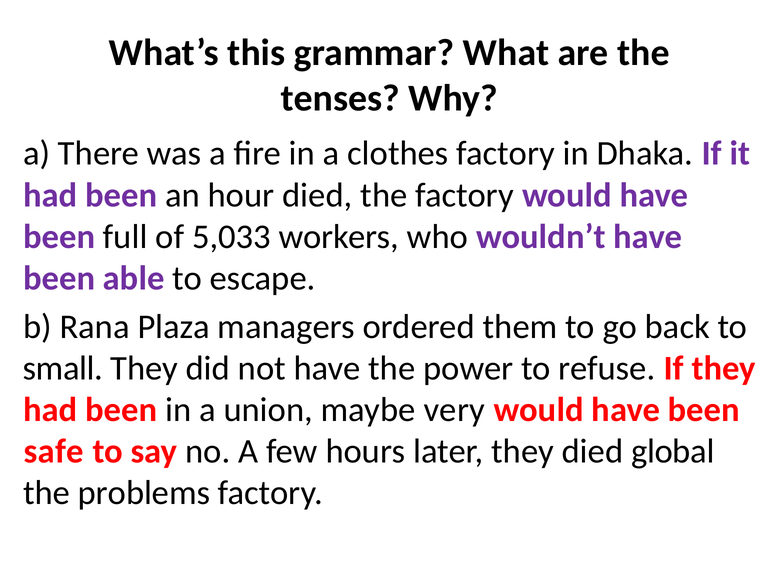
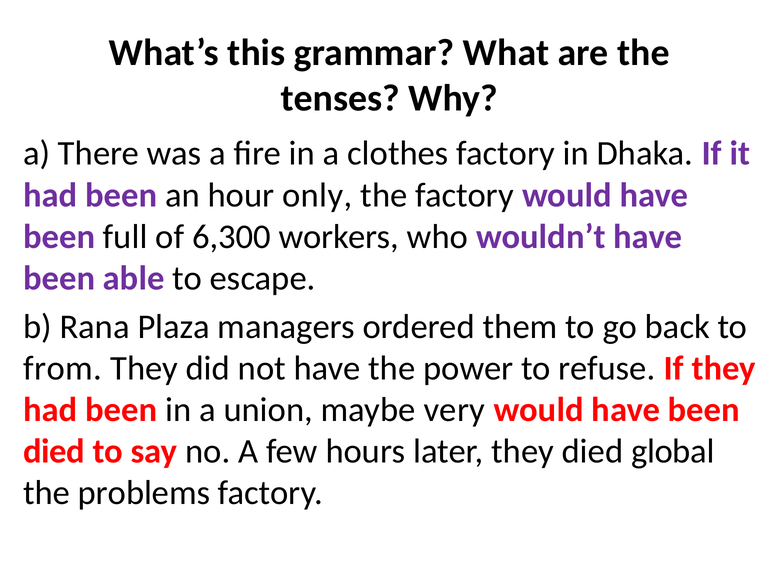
hour died: died -> only
5,033: 5,033 -> 6,300
small: small -> from
safe at (54, 452): safe -> died
